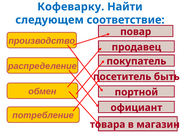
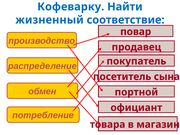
следующем: следующем -> жизненный
быть: быть -> сына
